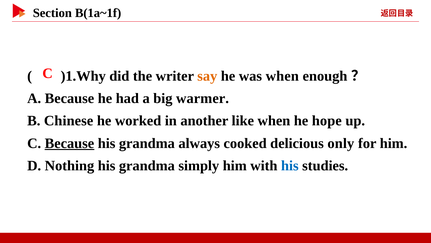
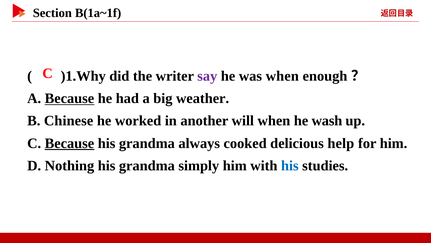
say colour: orange -> purple
Because at (69, 98) underline: none -> present
warmer: warmer -> weather
like: like -> will
hope: hope -> wash
only: only -> help
